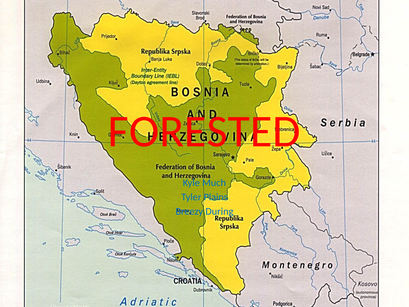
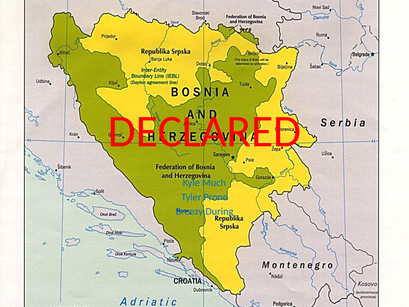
FORESTED: FORESTED -> DECLARED
Plains: Plains -> Prone
